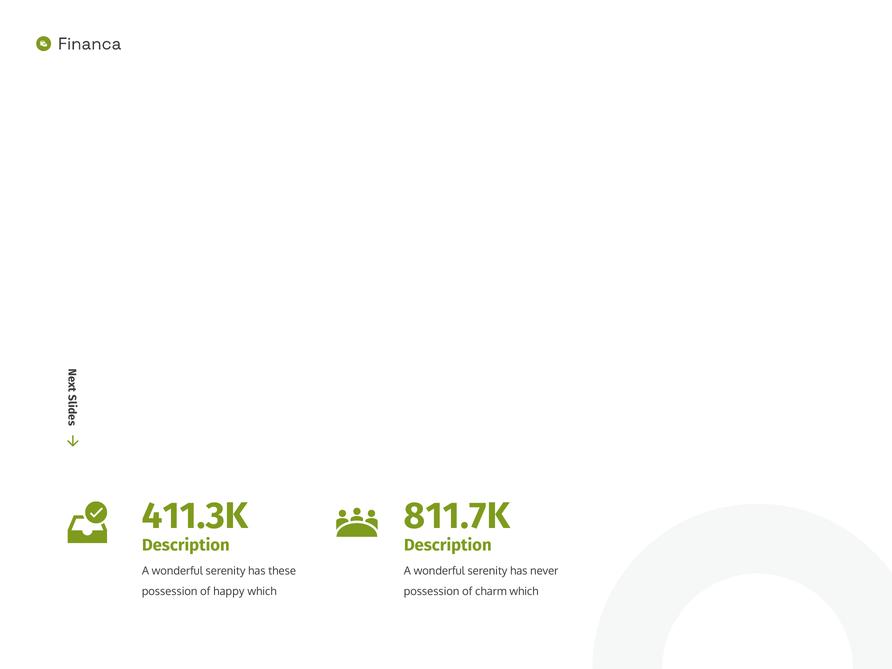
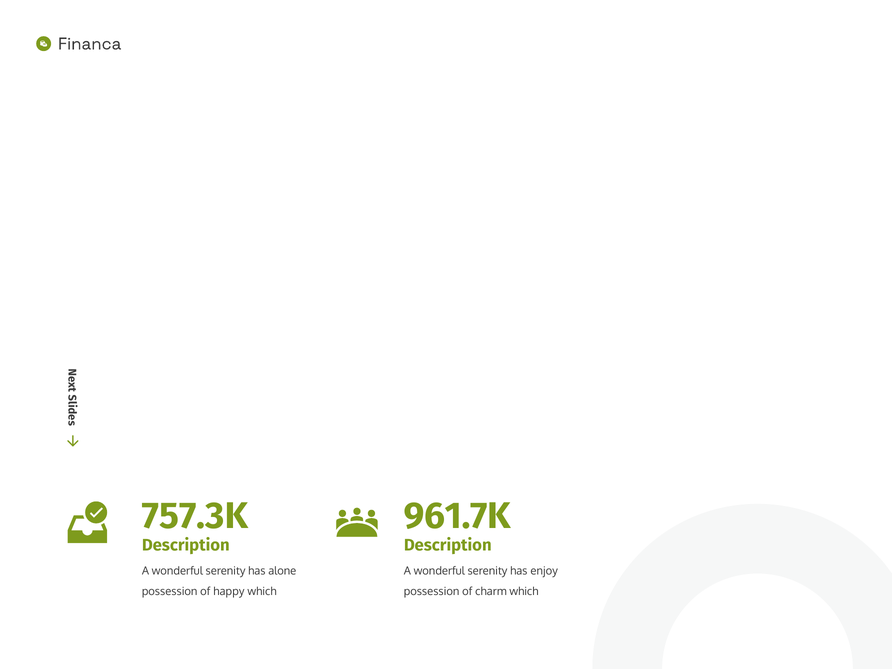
411.3K: 411.3K -> 757.3K
811.7K: 811.7K -> 961.7K
these: these -> alone
never: never -> enjoy
